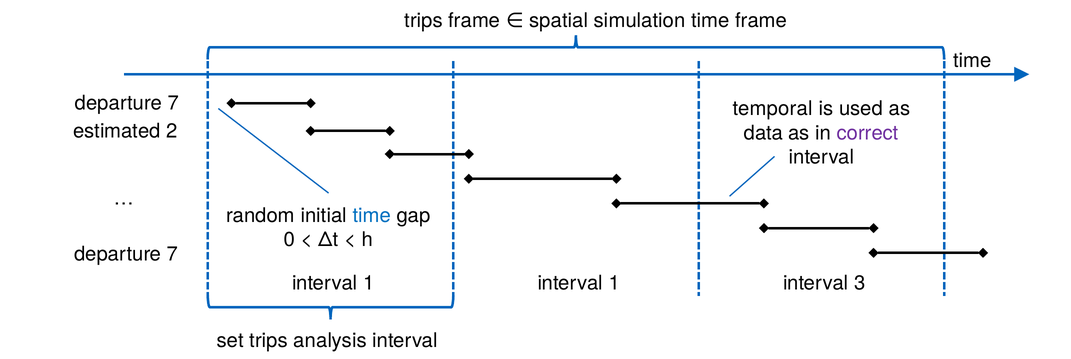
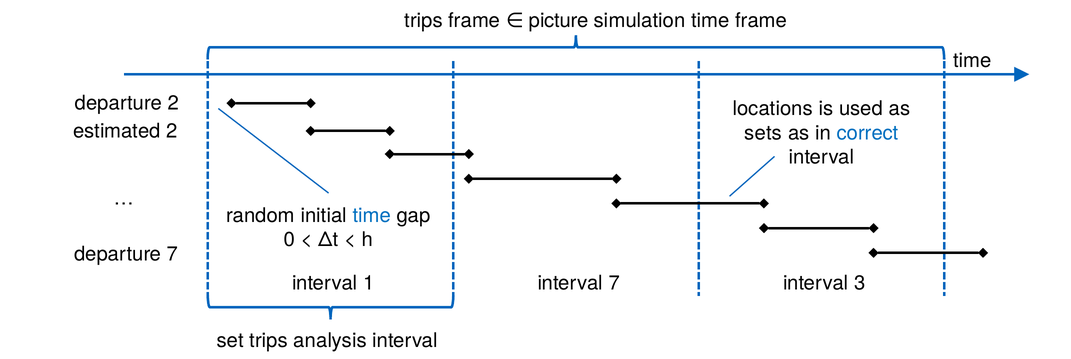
spatial: spatial -> picture
7 at (173, 103): 7 -> 2
temporal: temporal -> locations
data: data -> sets
correct colour: purple -> blue
1 interval 1: 1 -> 7
